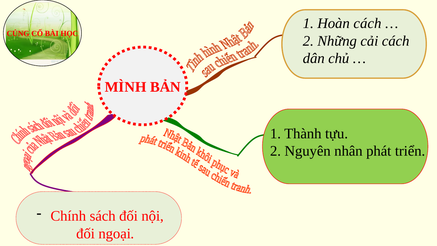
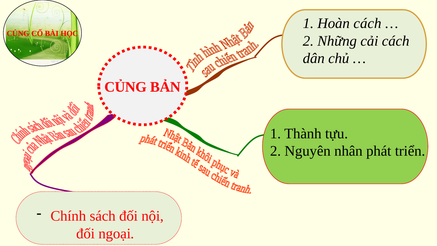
MÌNH at (126, 87): MÌNH -> CỦNG
